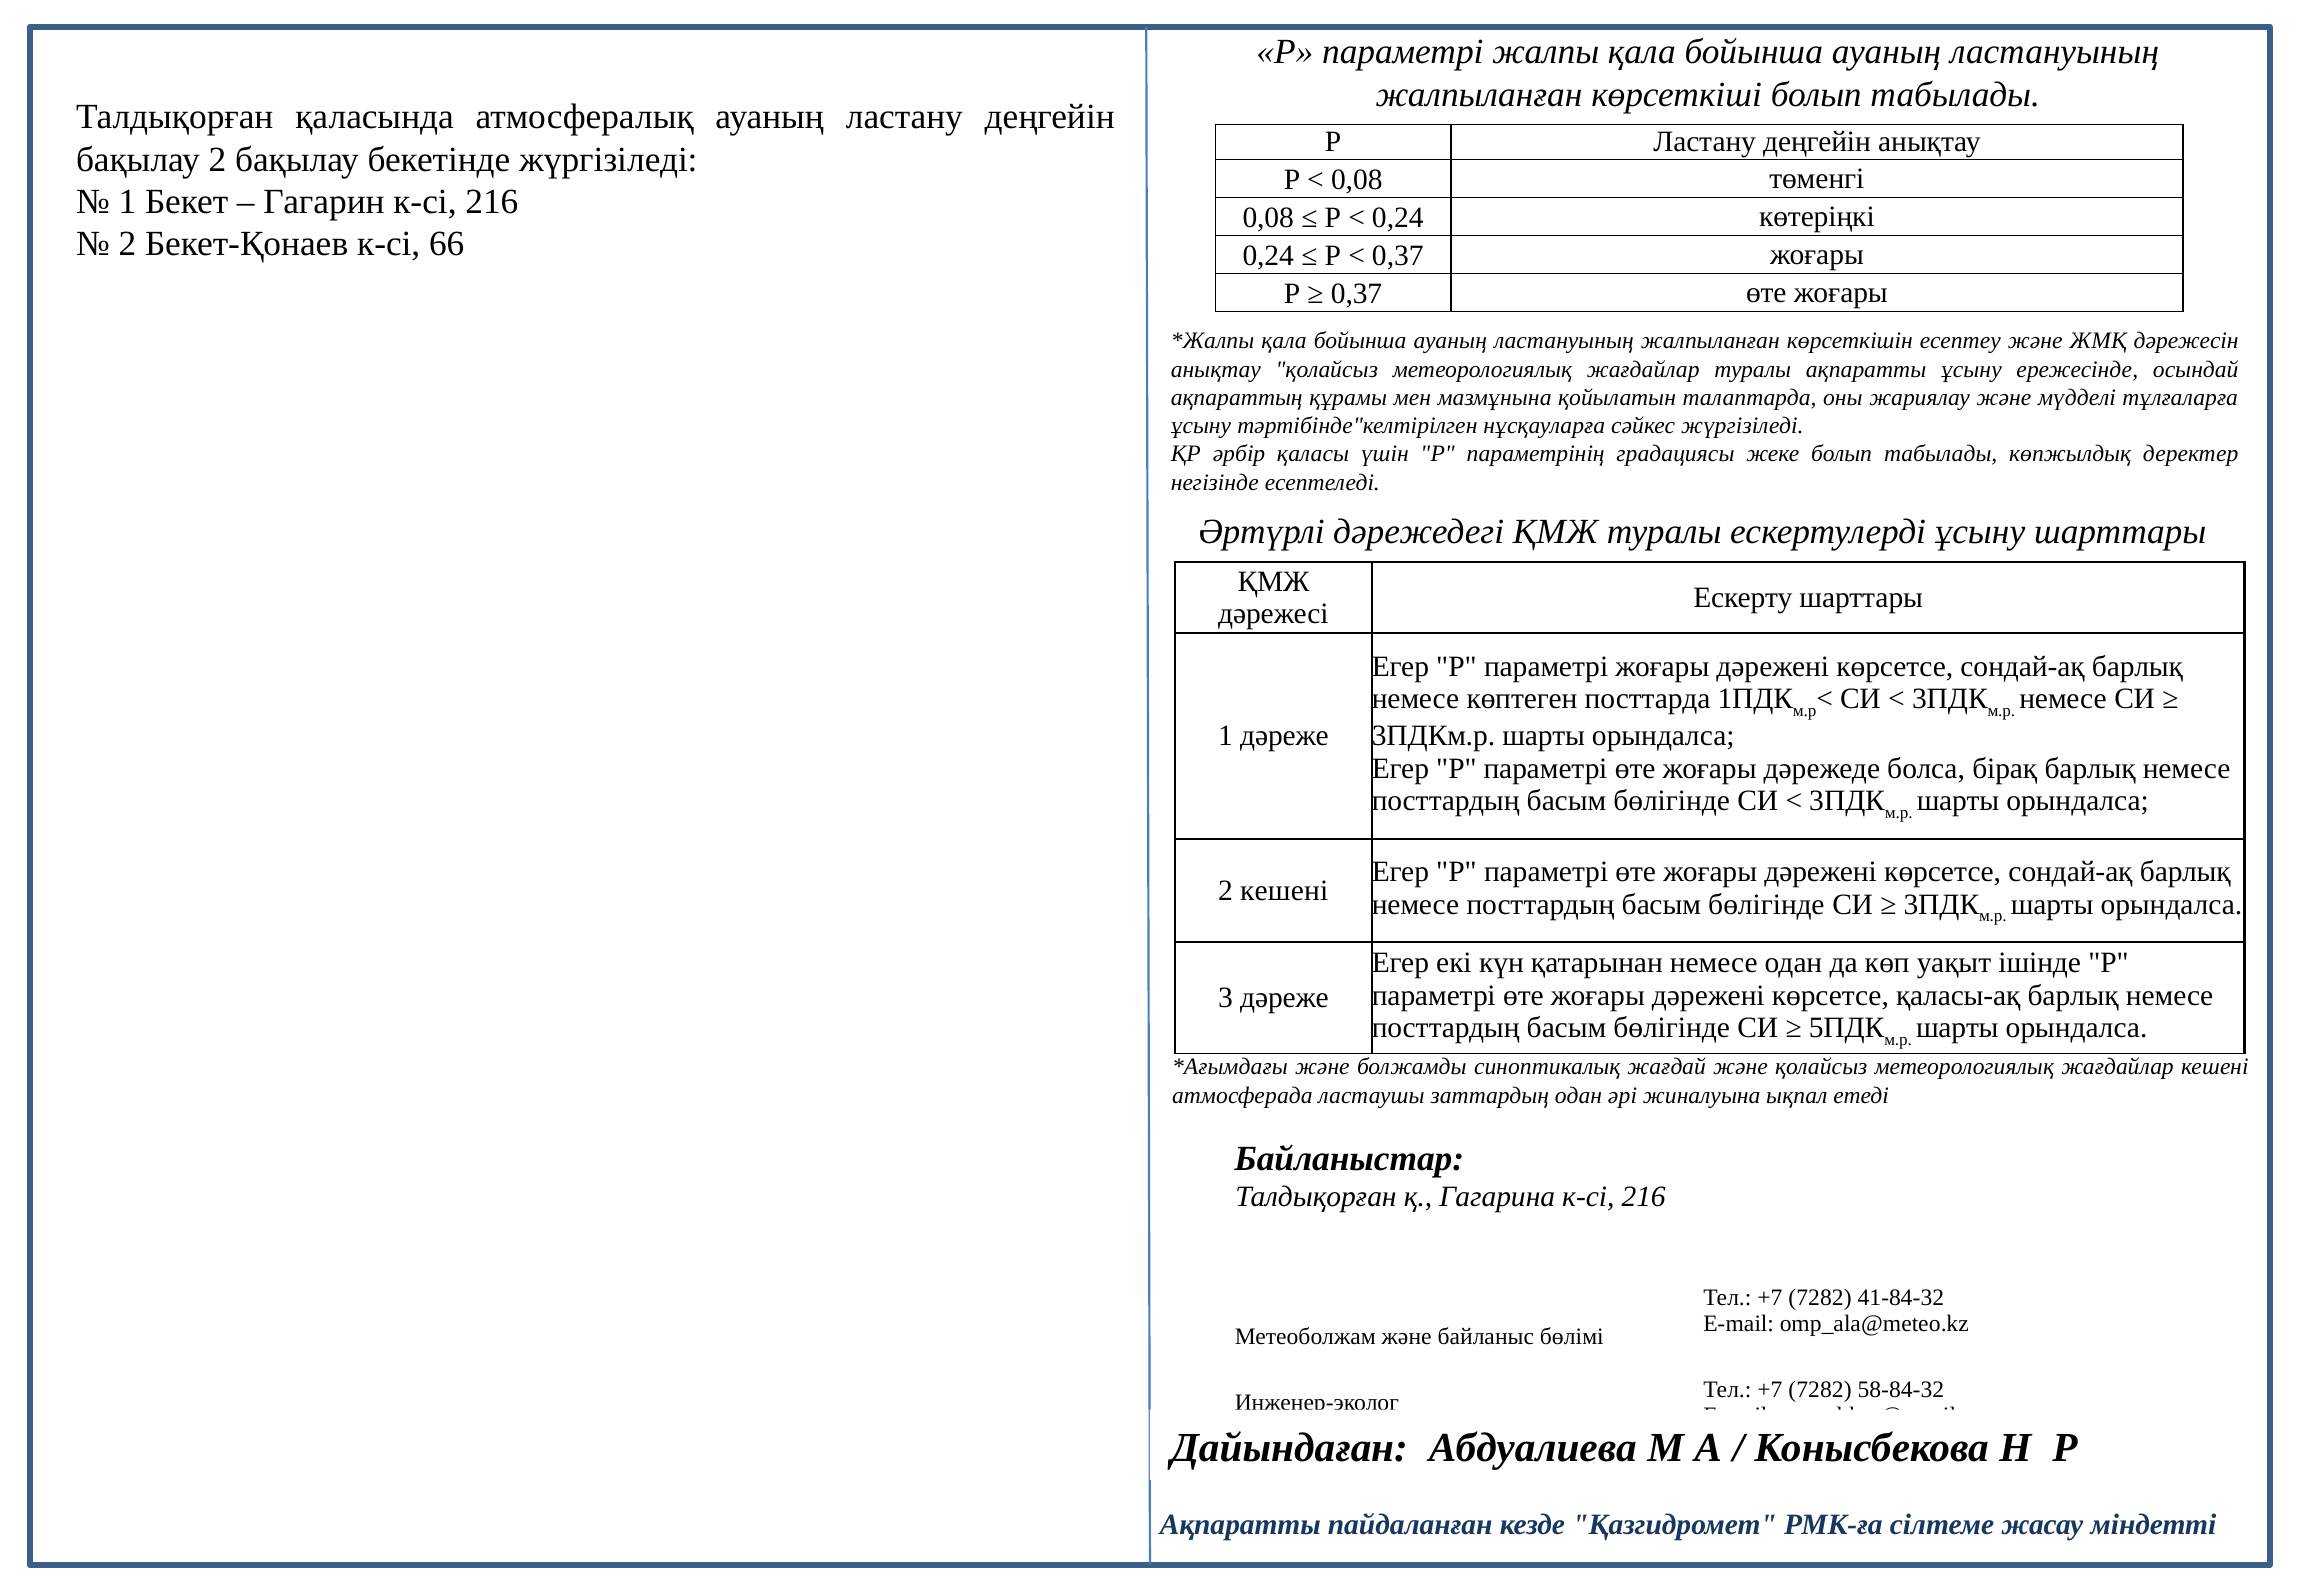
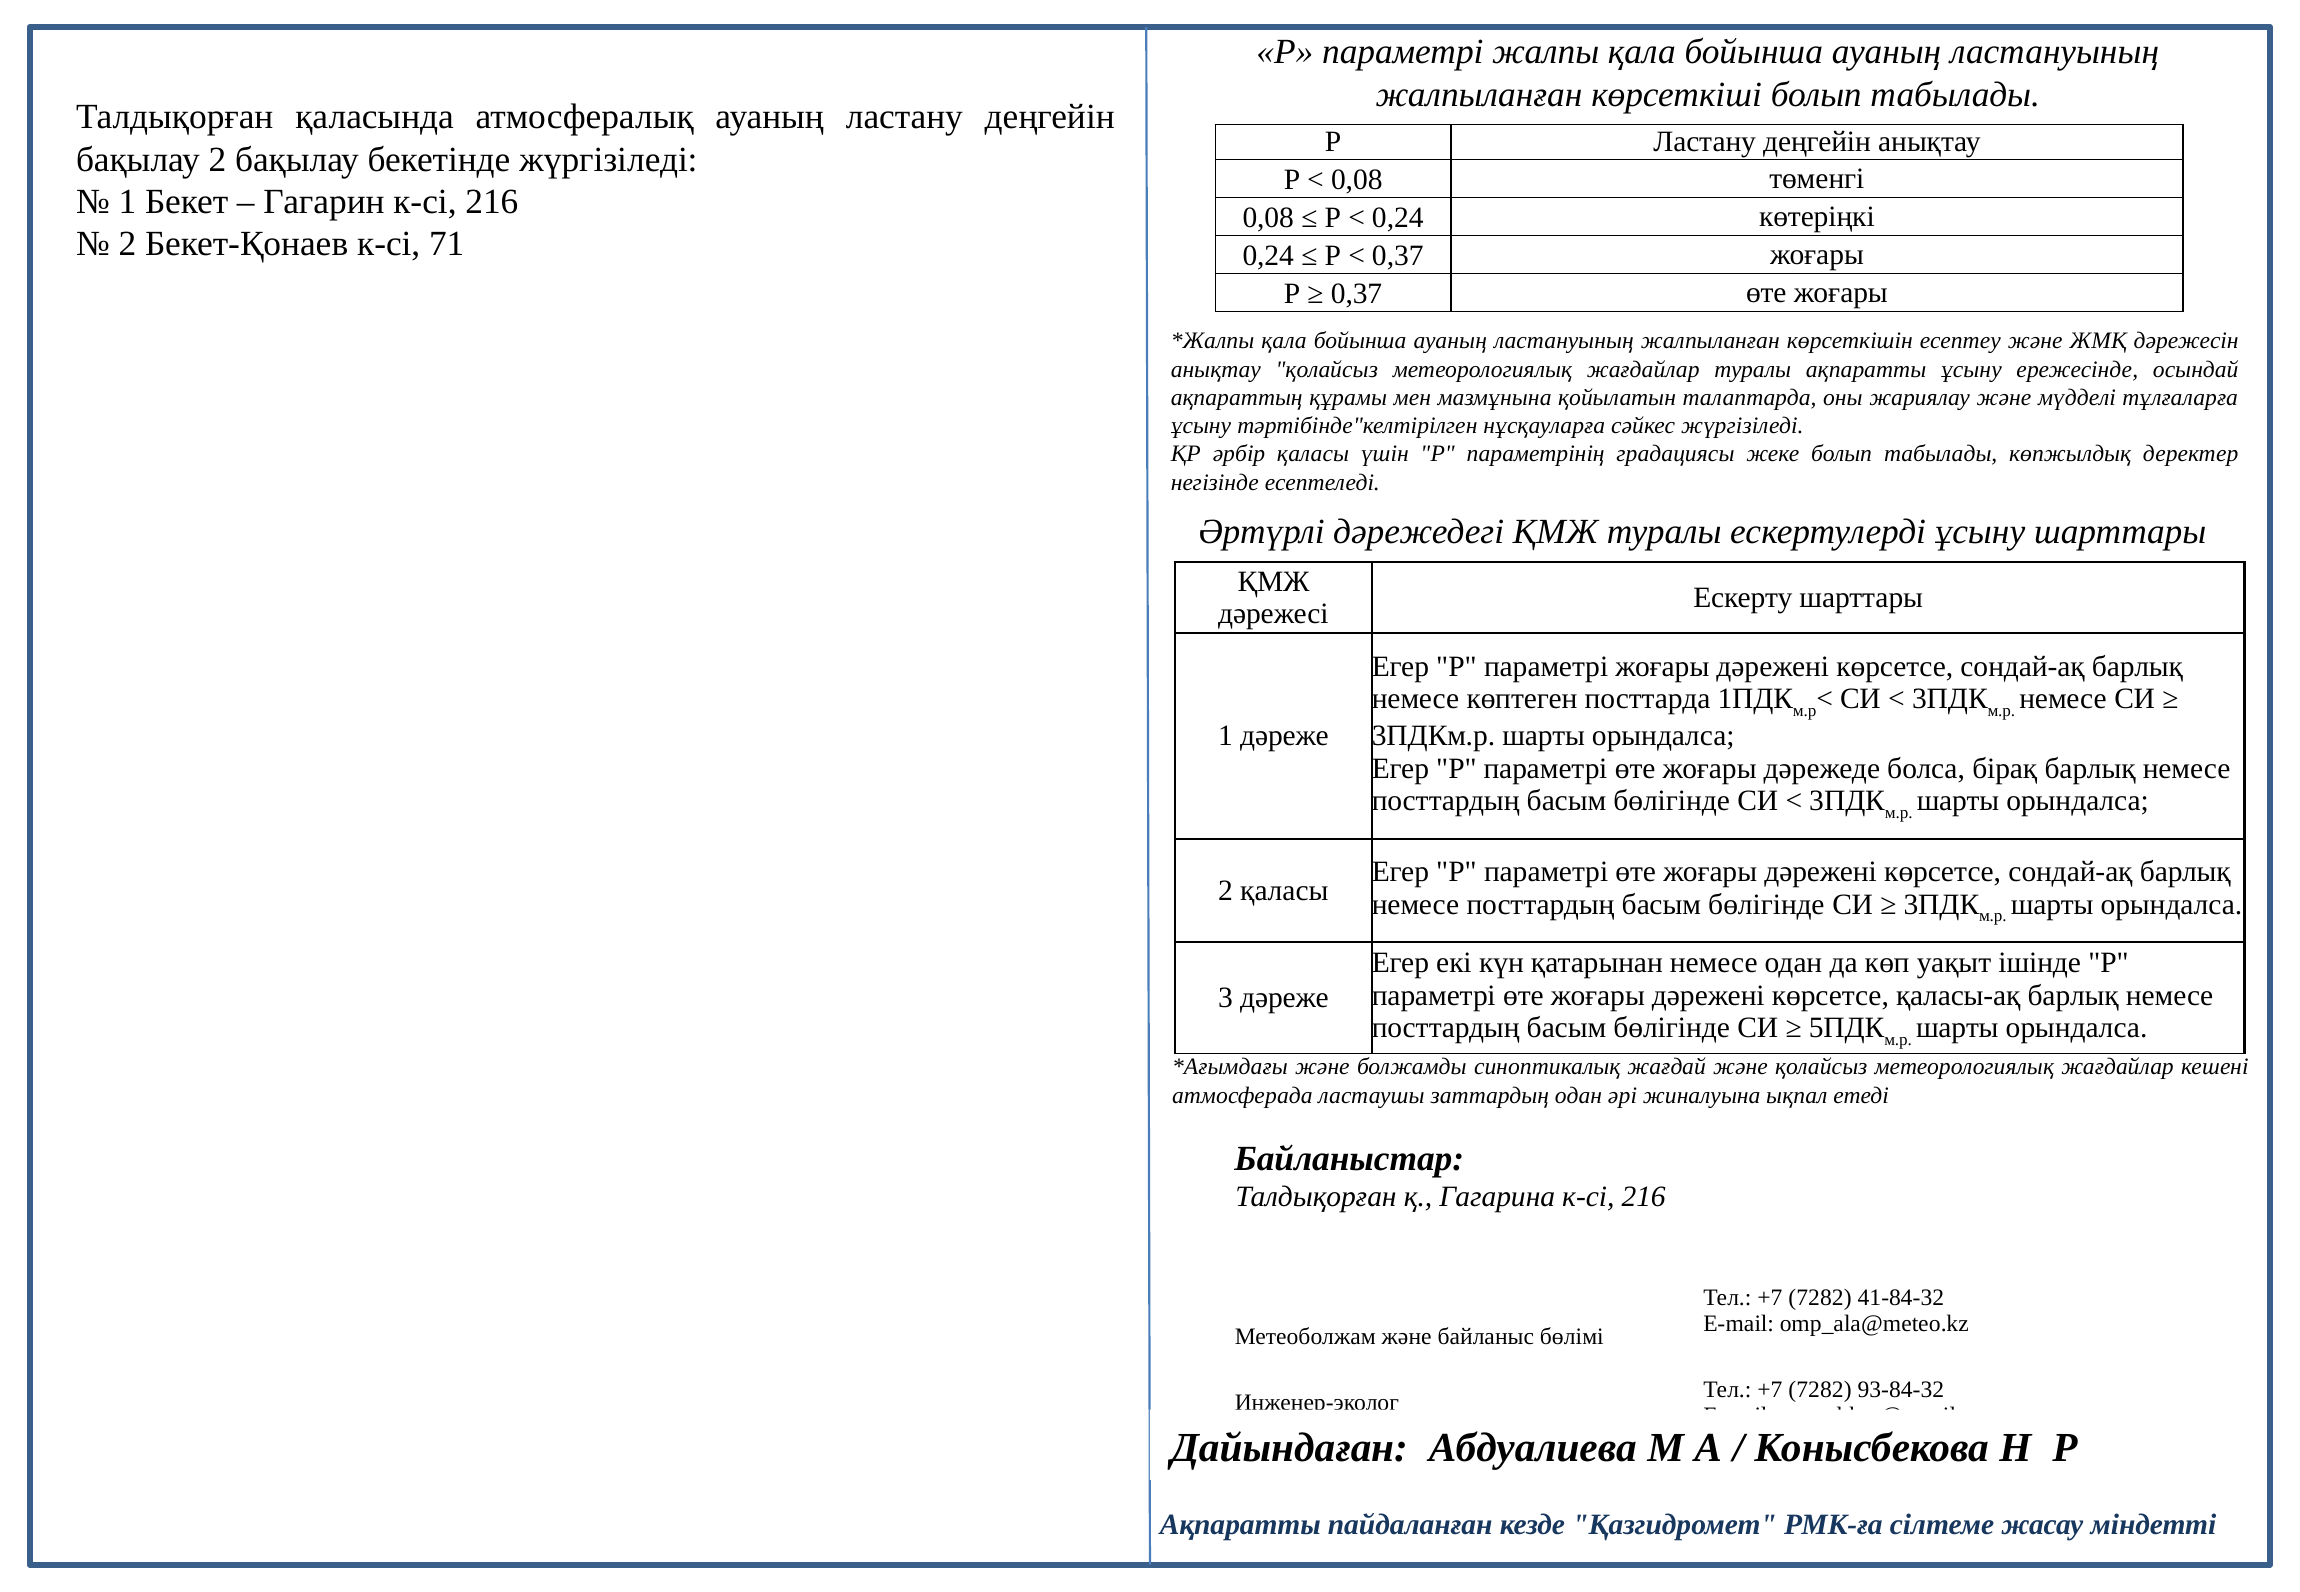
66: 66 -> 71
2 кешені: кешені -> қаласы
58-84-32: 58-84-32 -> 93-84-32
